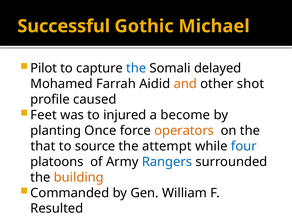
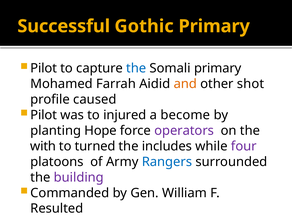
Gothic Michael: Michael -> Primary
Somali delayed: delayed -> primary
Feet at (44, 115): Feet -> Pilot
Once: Once -> Hope
operators colour: orange -> purple
that: that -> with
source: source -> turned
attempt: attempt -> includes
four colour: blue -> purple
building colour: orange -> purple
